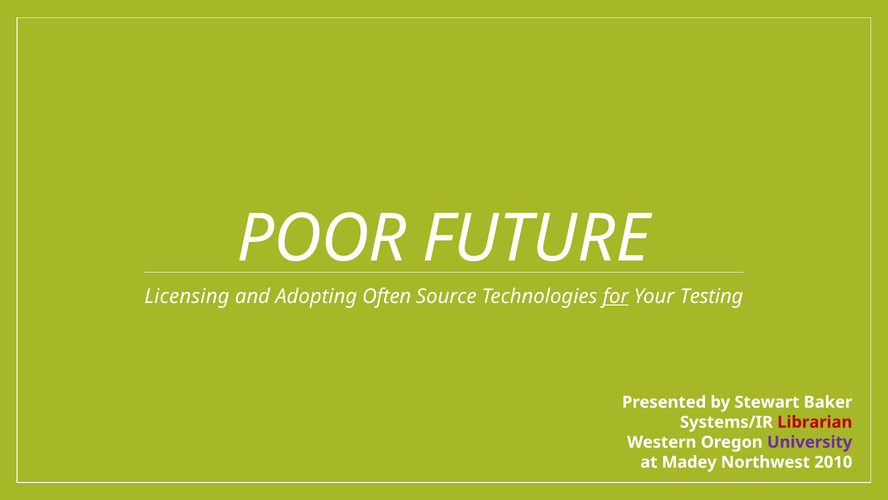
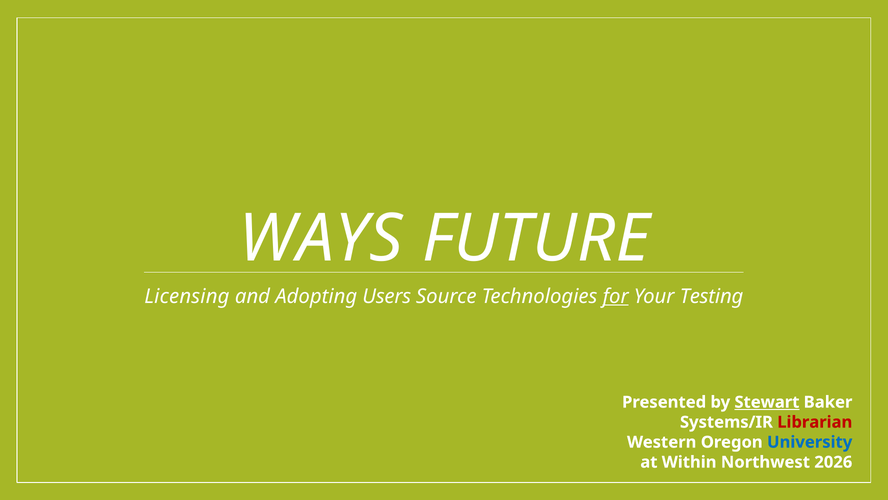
POOR: POOR -> WAYS
Often: Often -> Users
Stewart underline: none -> present
University colour: purple -> blue
Madey: Madey -> Within
2010: 2010 -> 2026
